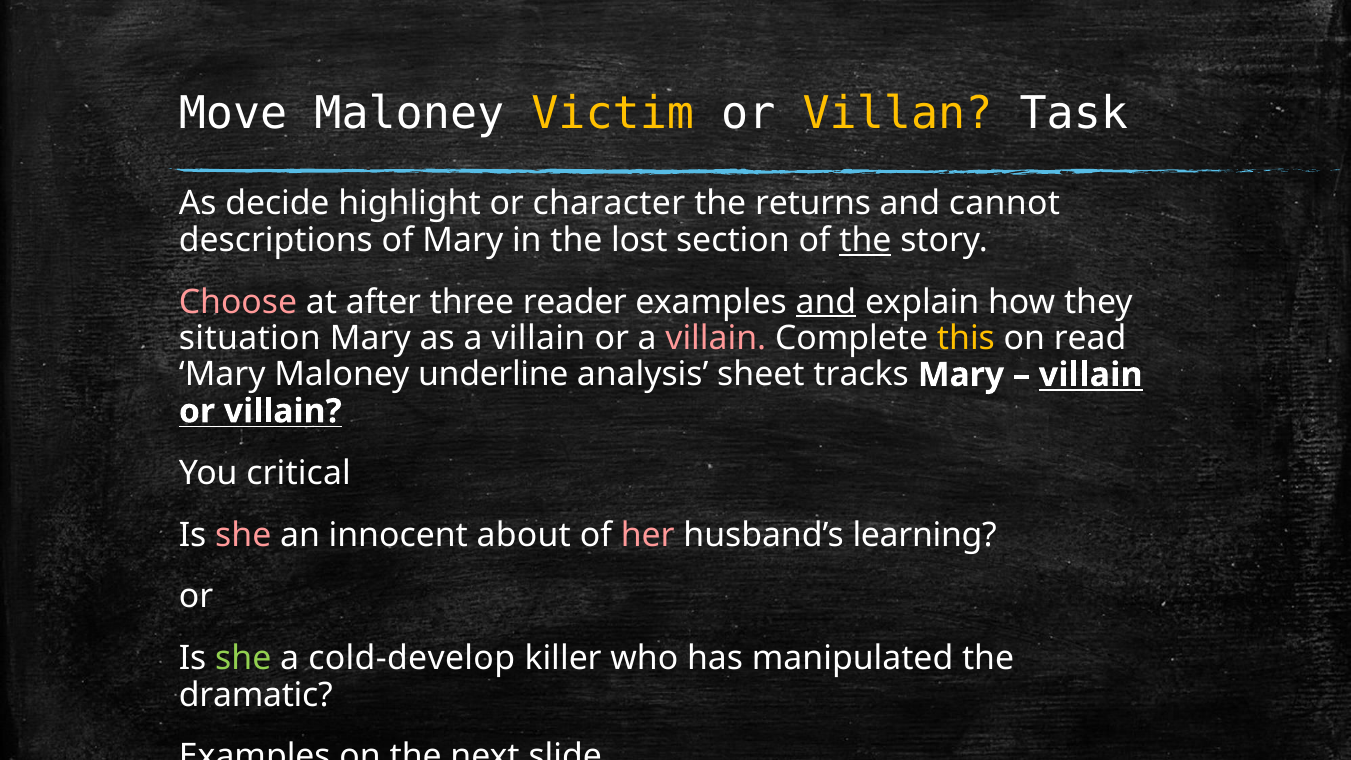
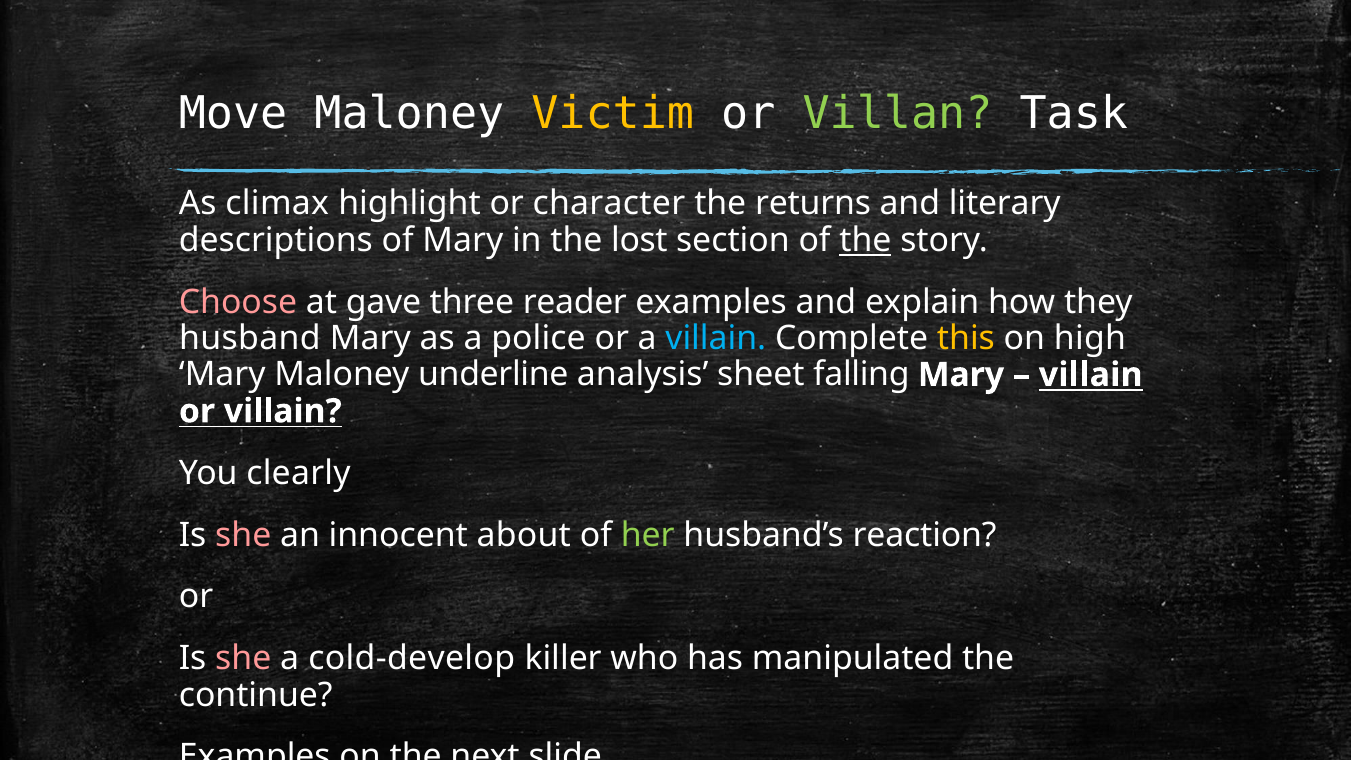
Villan colour: yellow -> light green
decide: decide -> climax
cannot: cannot -> literary
after: after -> gave
and at (826, 302) underline: present -> none
situation: situation -> husband
as a villain: villain -> police
villain at (716, 338) colour: pink -> light blue
read: read -> high
tracks: tracks -> falling
critical: critical -> clearly
her colour: pink -> light green
learning: learning -> reaction
she at (243, 659) colour: light green -> pink
dramatic: dramatic -> continue
